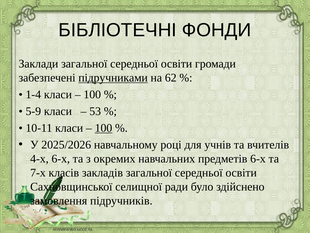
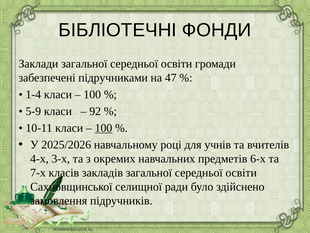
підручниками underline: present -> none
62: 62 -> 47
53: 53 -> 92
4-х 6-х: 6-х -> 3-х
